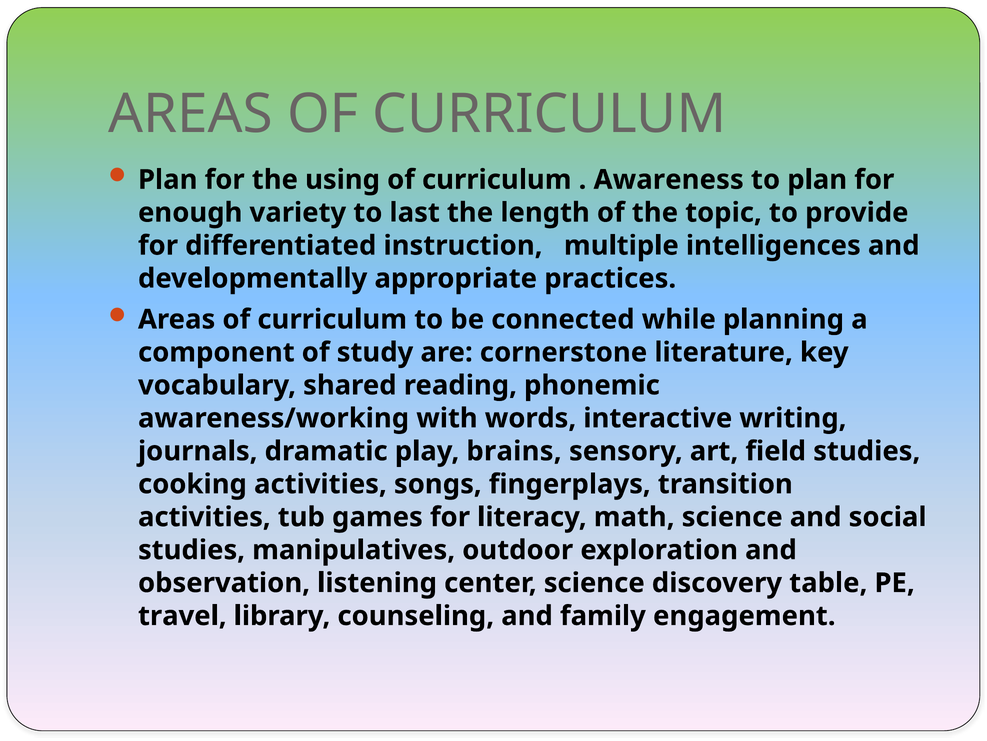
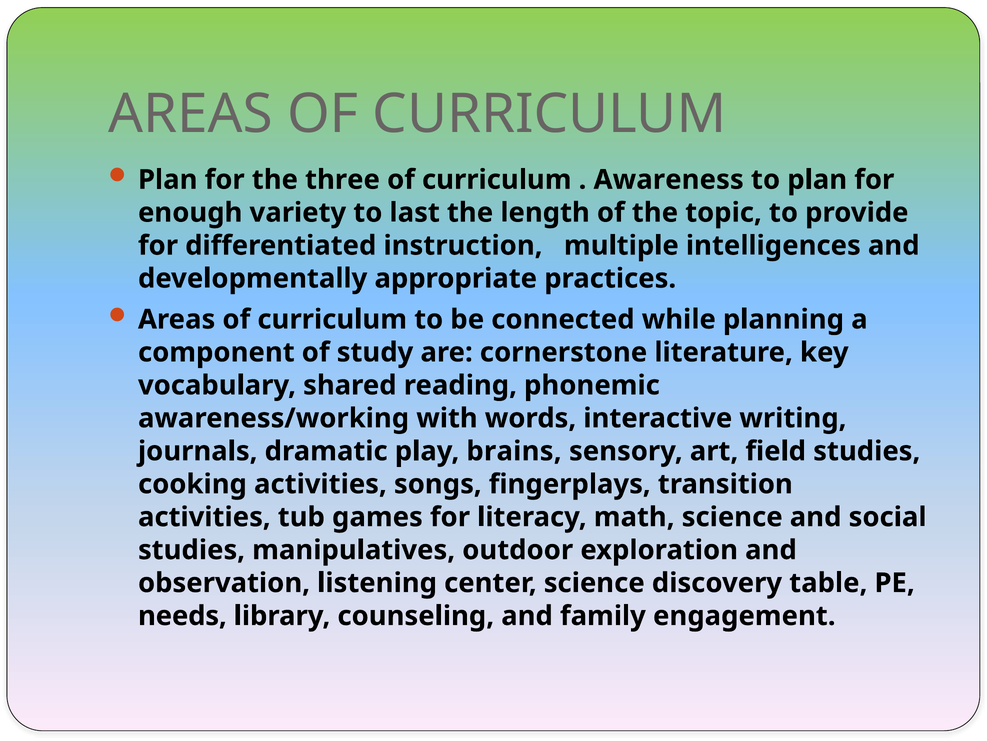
using: using -> three
travel: travel -> needs
